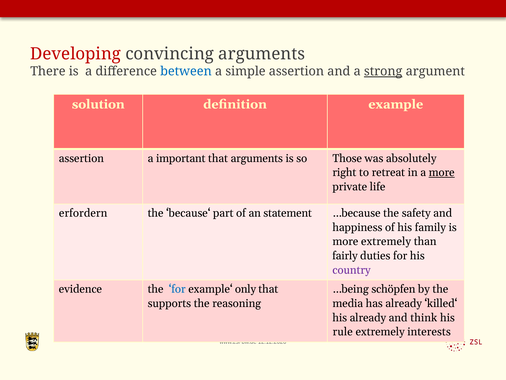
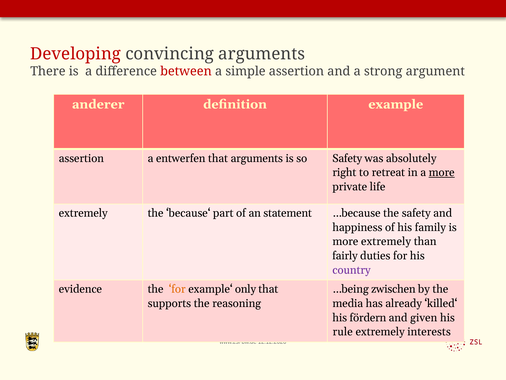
between colour: blue -> red
strong underline: present -> none
solution: solution -> anderer
important: important -> entwerfen
so Those: Those -> Safety
erfordern at (83, 213): erfordern -> extremely
for at (177, 289) colour: blue -> orange
schöpfen: schöpfen -> zwischen
his already: already -> fördern
think: think -> given
